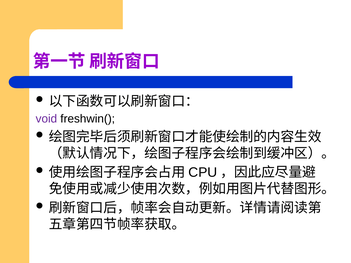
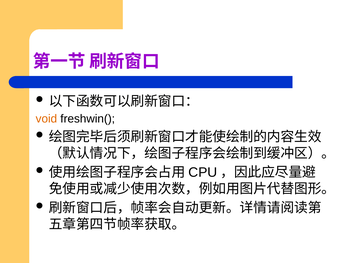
void colour: purple -> orange
